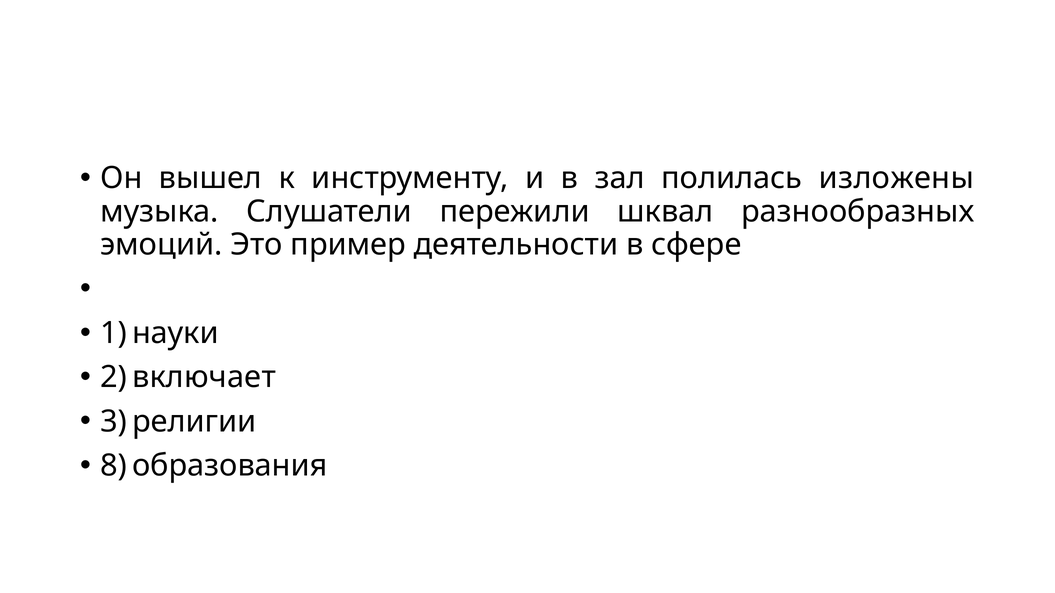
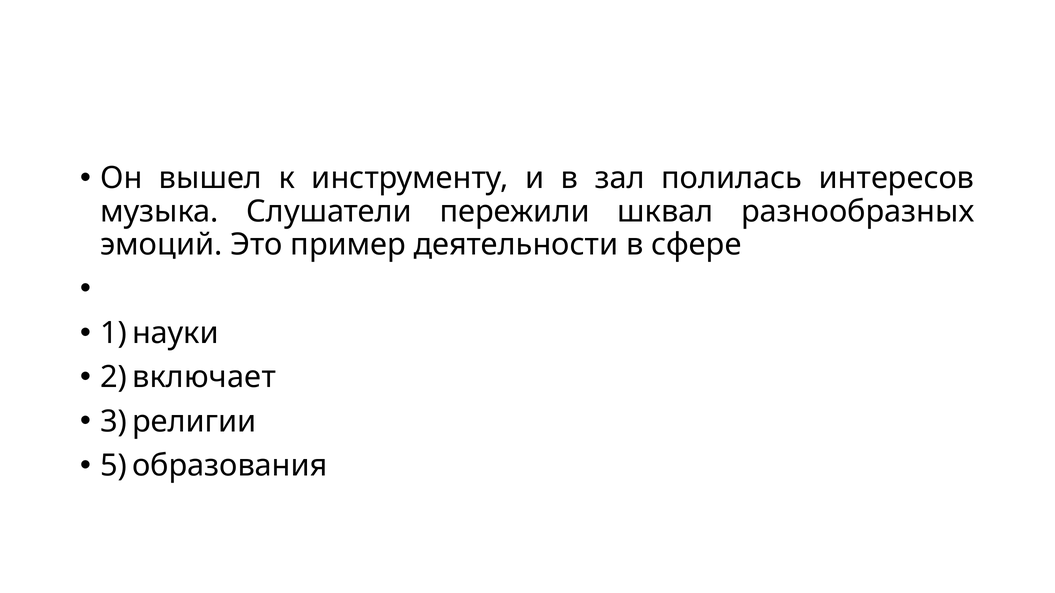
изложены: изложены -> интересов
8: 8 -> 5
